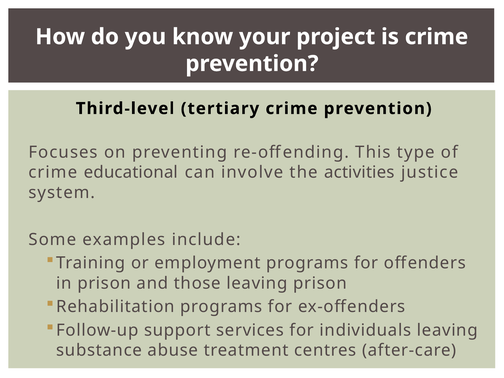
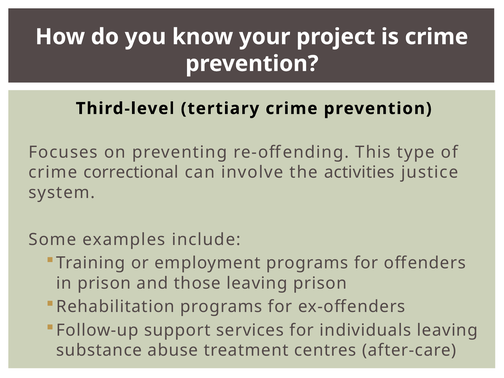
educational: educational -> correctional
